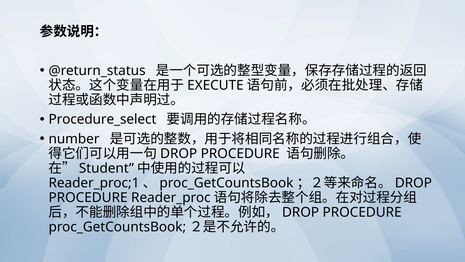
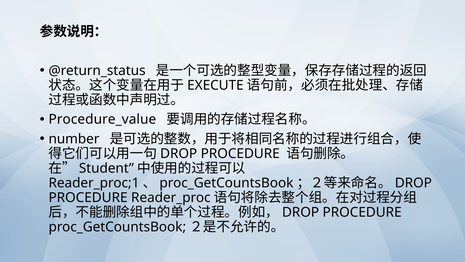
Procedure_select: Procedure_select -> Procedure_value
